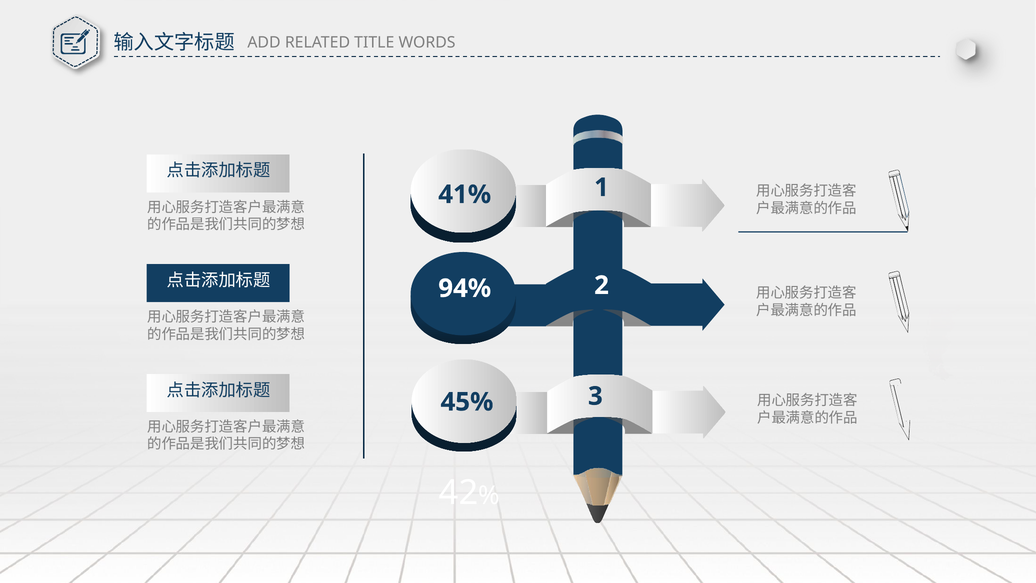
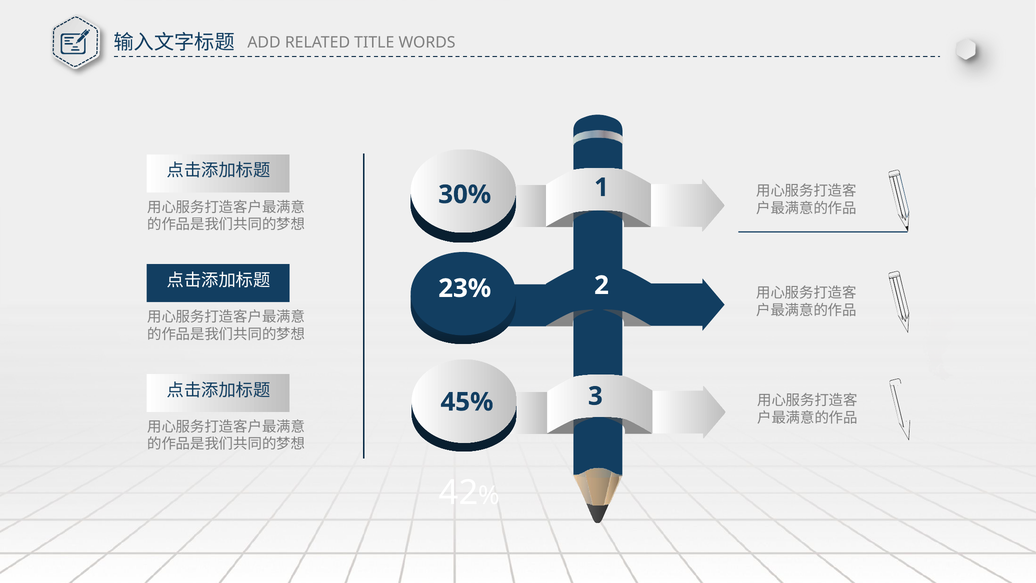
41%: 41% -> 30%
94%: 94% -> 23%
